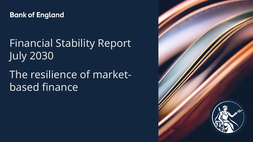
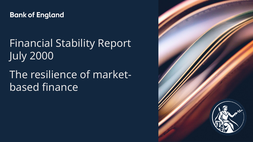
2030: 2030 -> 2000
